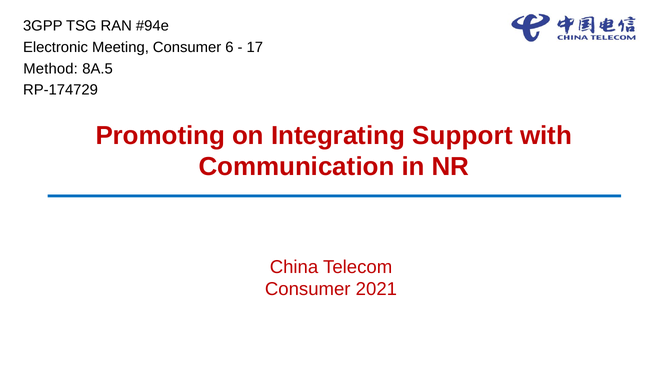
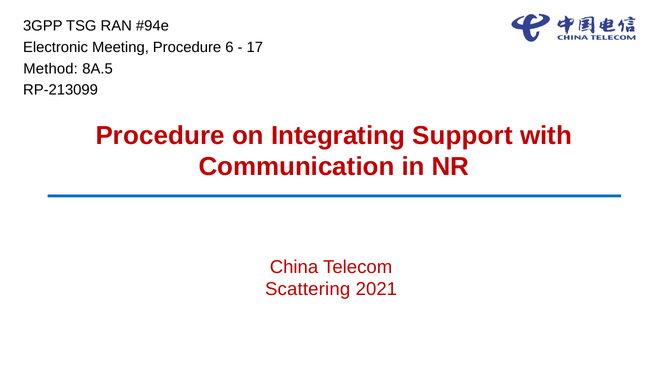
Meeting Consumer: Consumer -> Procedure
RP-174729: RP-174729 -> RP-213099
Promoting at (160, 135): Promoting -> Procedure
Consumer at (308, 289): Consumer -> Scattering
